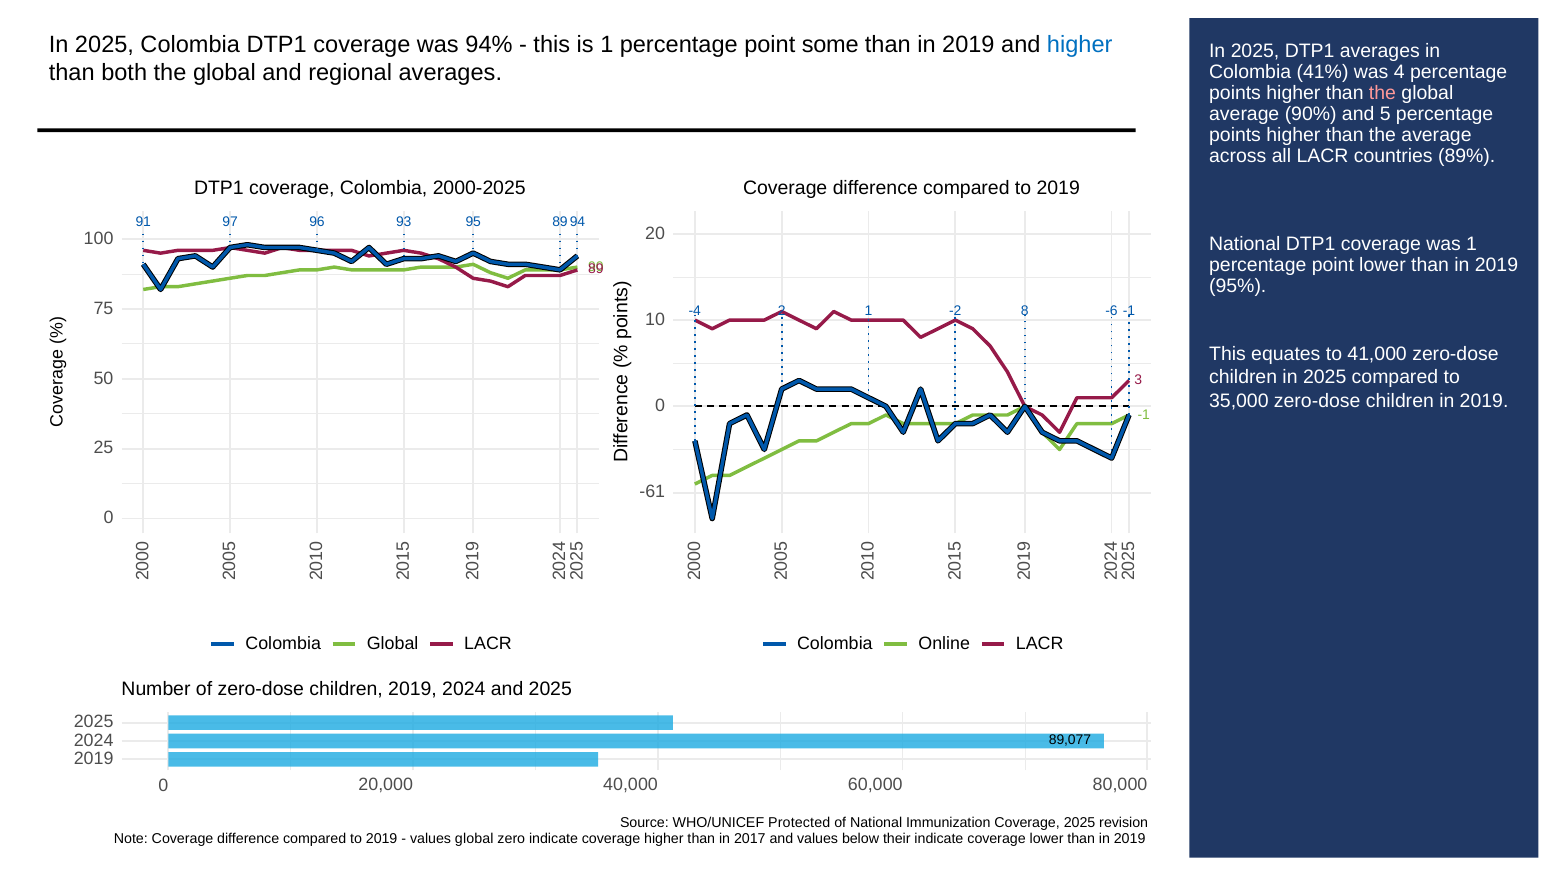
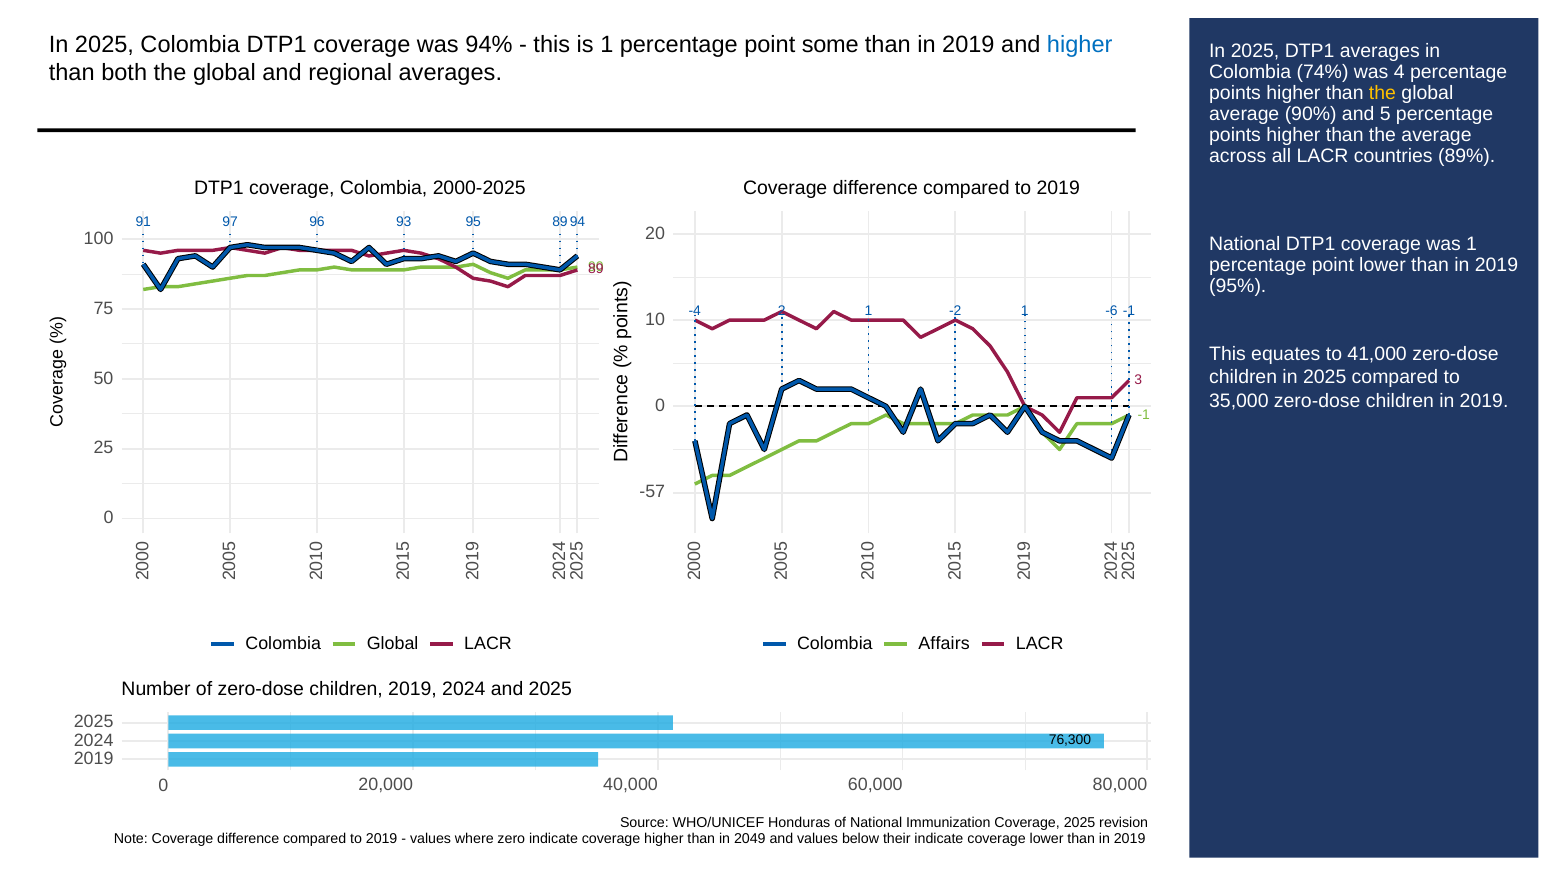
41%: 41% -> 74%
the at (1382, 93) colour: pink -> yellow
-2 8: 8 -> 1
-61: -61 -> -57
Online: Online -> Affairs
89,077: 89,077 -> 76,300
Protected: Protected -> Honduras
values global: global -> where
2017: 2017 -> 2049
